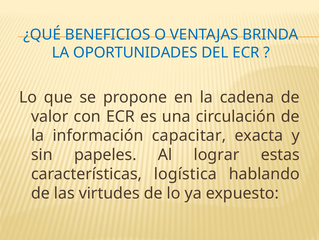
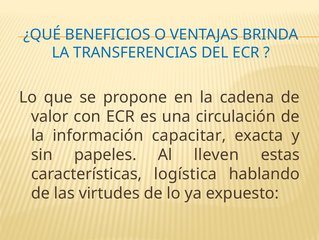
OPORTUNIDADES: OPORTUNIDADES -> TRANSFERENCIAS
lograr: lograr -> lleven
